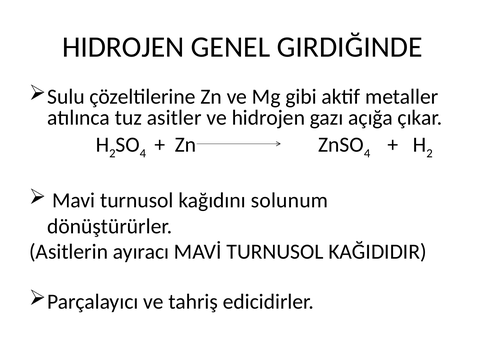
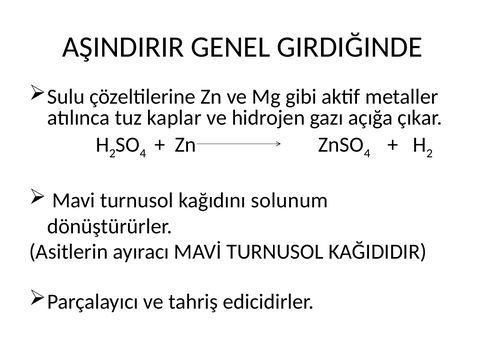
HIDROJEN at (123, 47): HIDROJEN -> AŞINDIRIR
asitler: asitler -> kaplar
